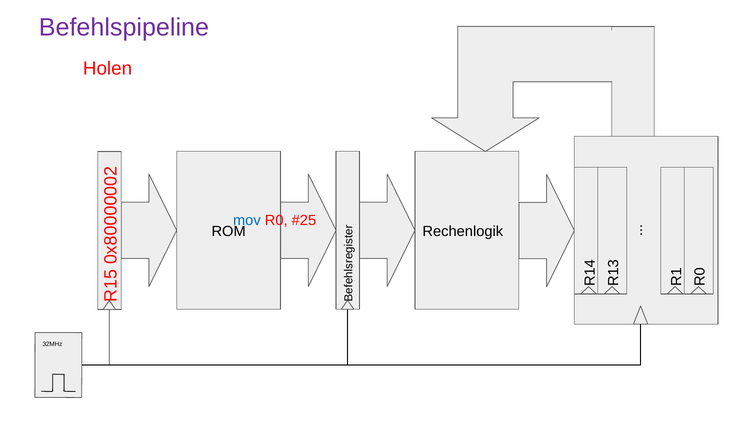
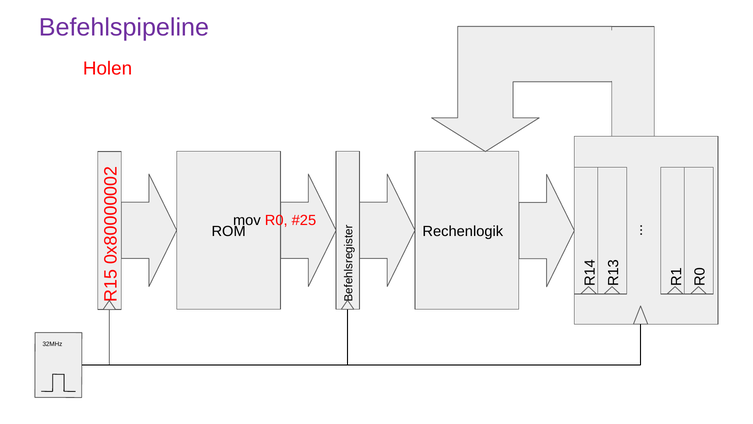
mov colour: blue -> black
